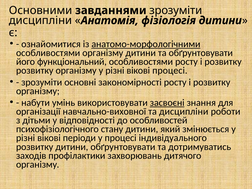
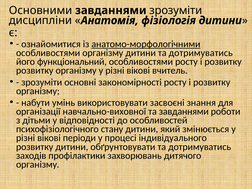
дитини та обґрунтовувати: обґрунтовувати -> дотримуватись
вікові процесі: процесі -> вчитель
засвоєні underline: present -> none
та дисципліни: дисципліни -> завданнями
